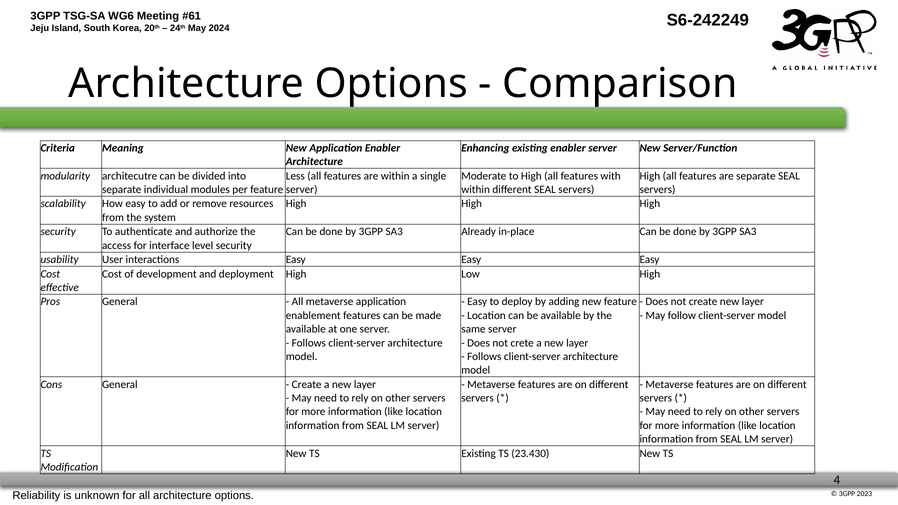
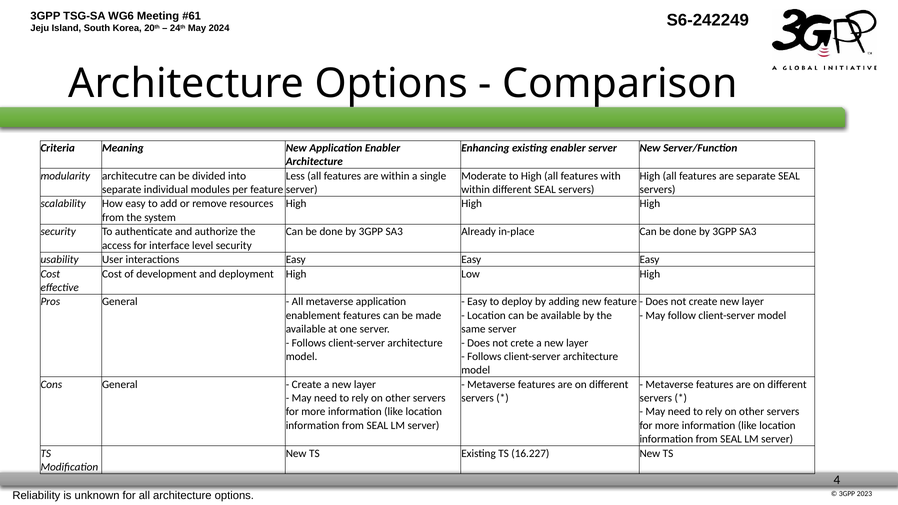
23.430: 23.430 -> 16.227
